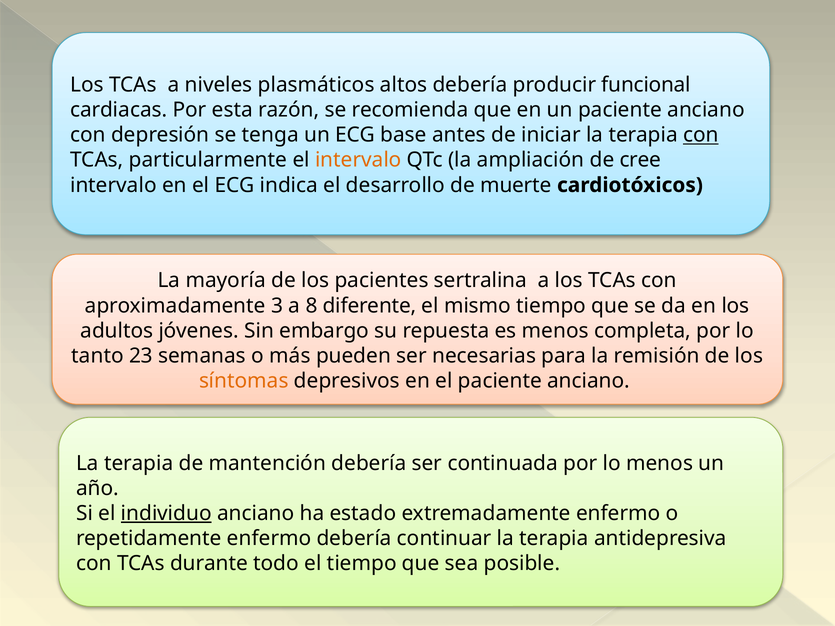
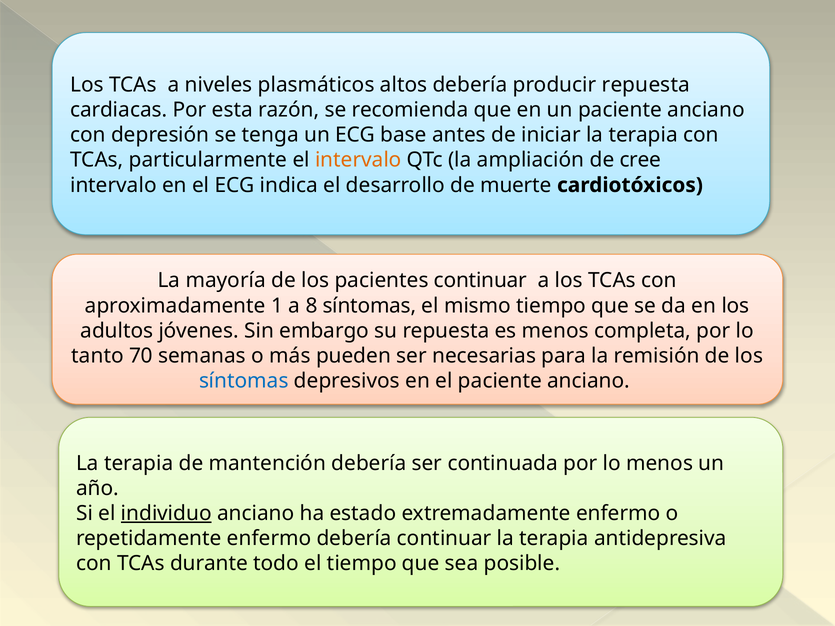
producir funcional: funcional -> repuesta
con at (701, 135) underline: present -> none
pacientes sertralina: sertralina -> continuar
3: 3 -> 1
8 diferente: diferente -> síntomas
23: 23 -> 70
síntomas at (244, 381) colour: orange -> blue
